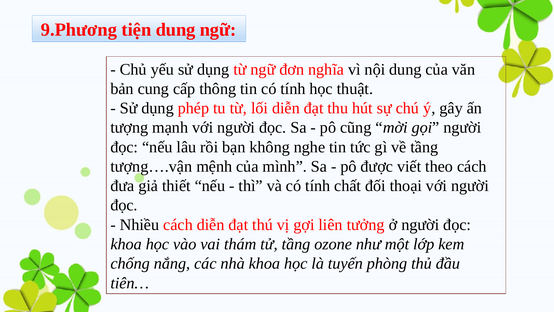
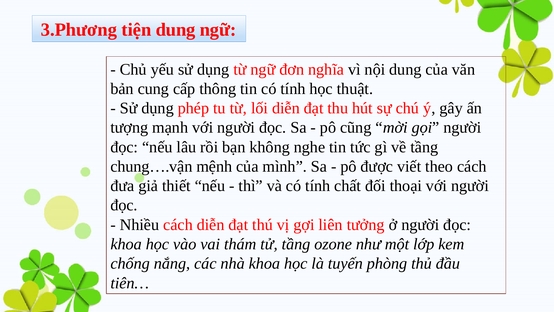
9.Phương: 9.Phương -> 3.Phương
tượng….vận: tượng….vận -> chung….vận
